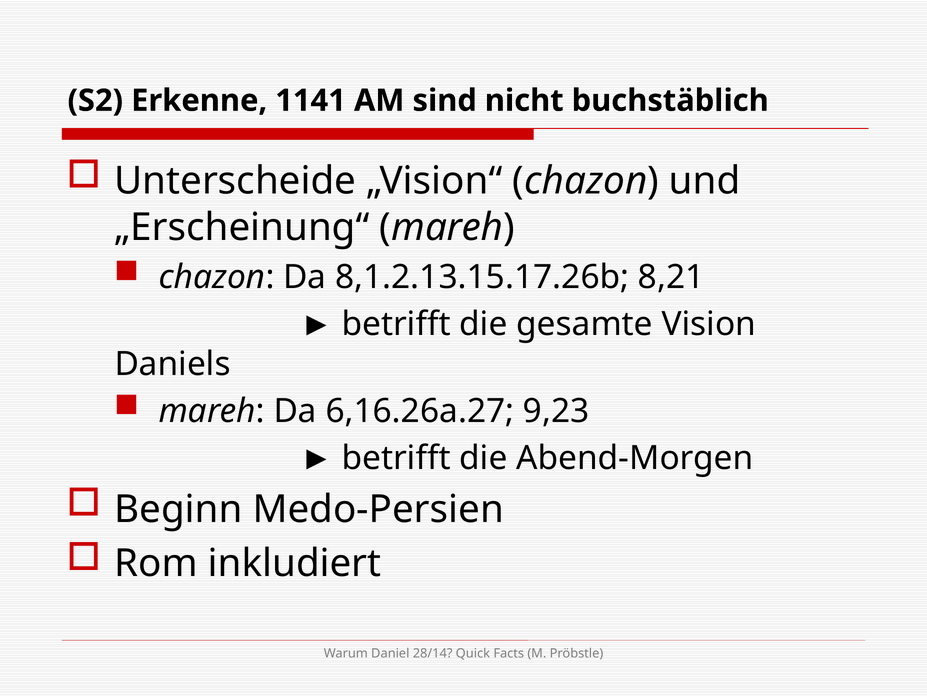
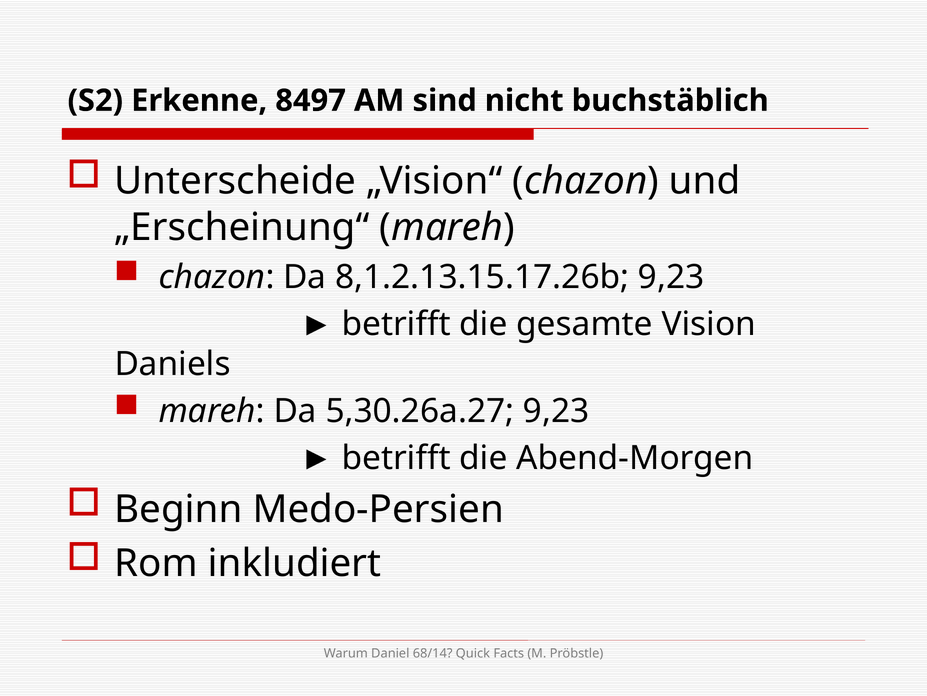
1141: 1141 -> 8497
8,1.2.13.15.17.26b 8,21: 8,21 -> 9,23
6,16.26a.27: 6,16.26a.27 -> 5,30.26a.27
28/14: 28/14 -> 68/14
